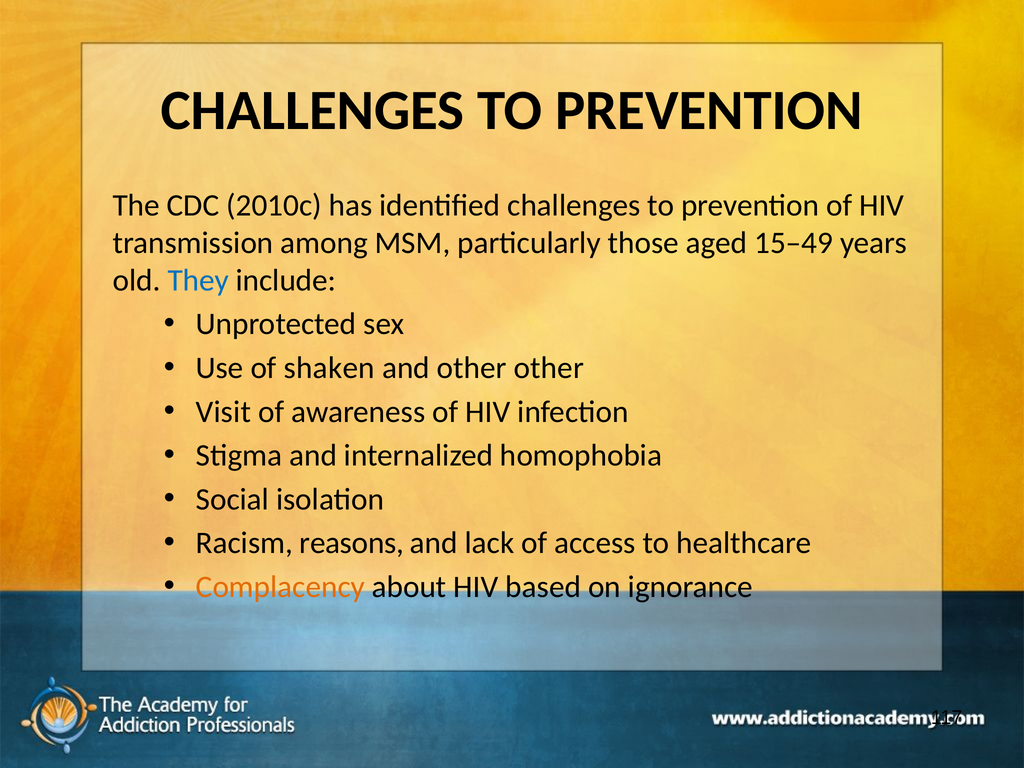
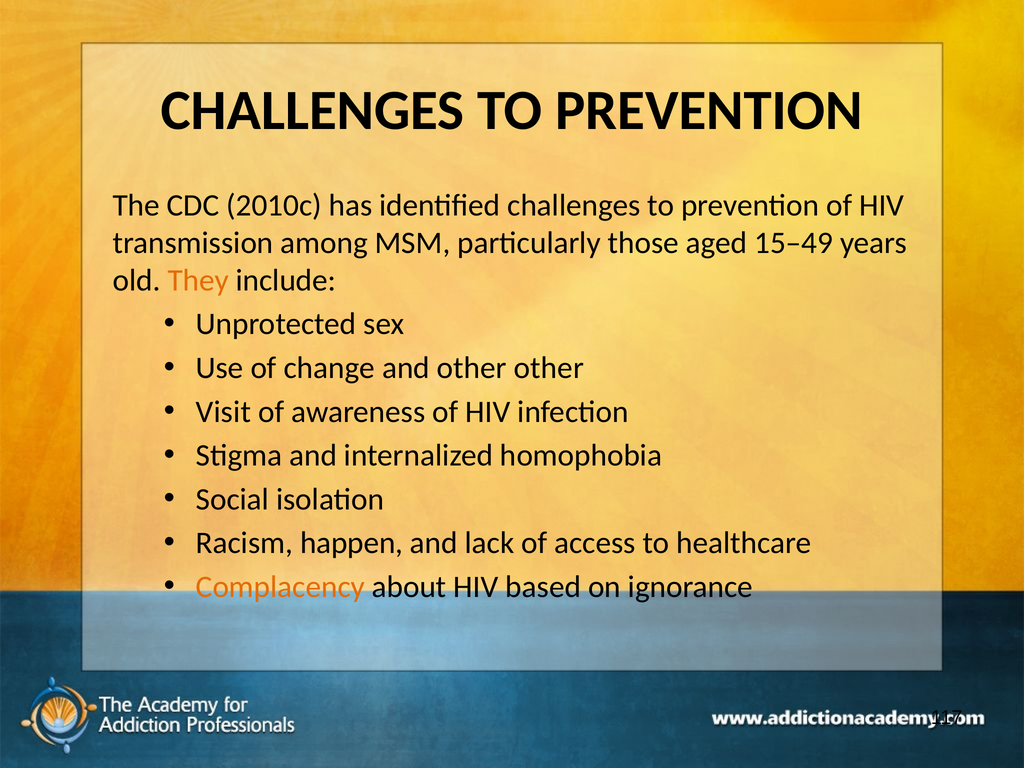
They colour: blue -> orange
shaken: shaken -> change
reasons: reasons -> happen
